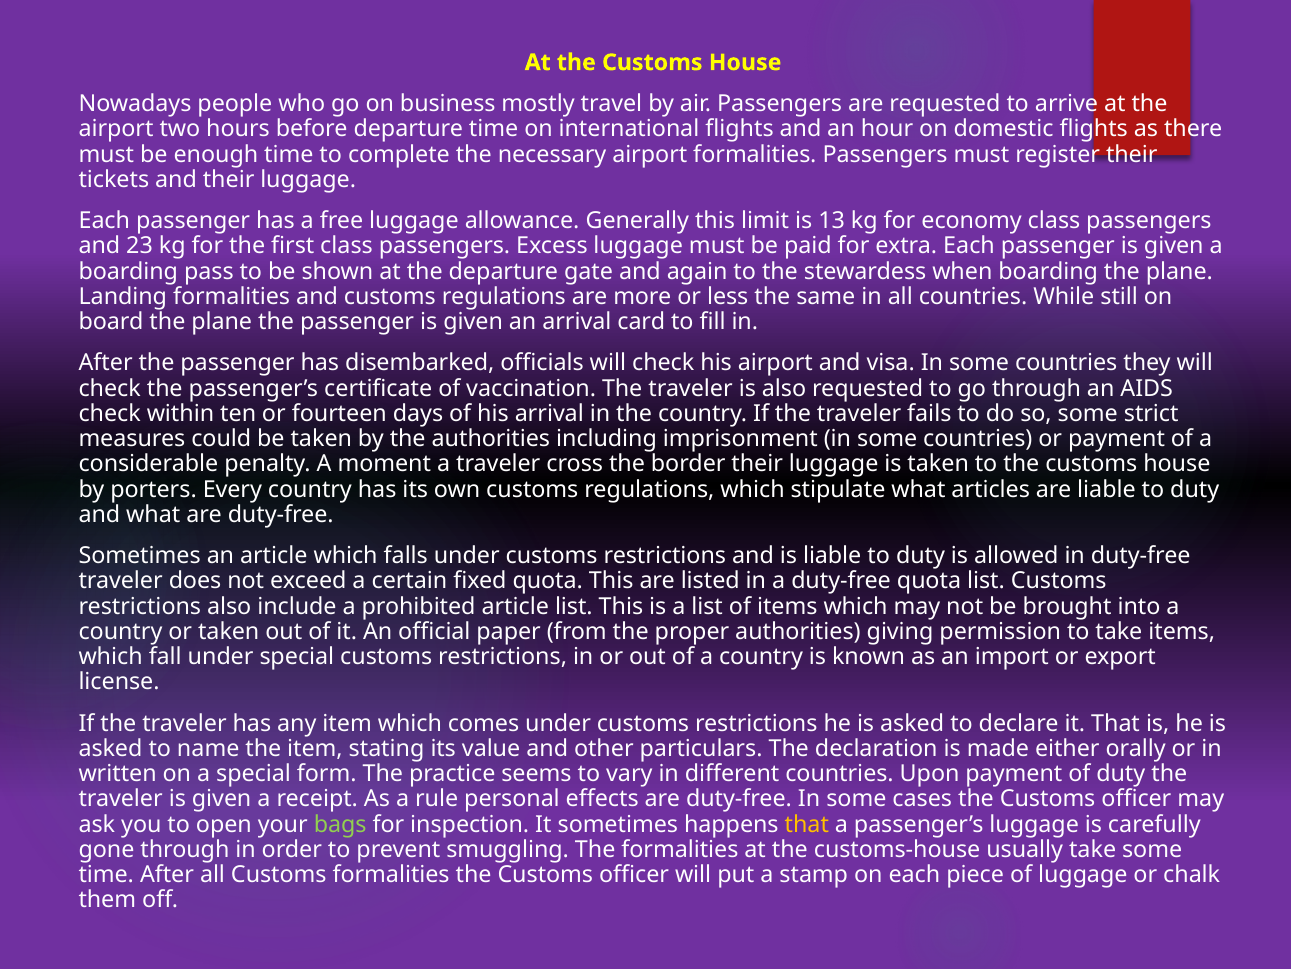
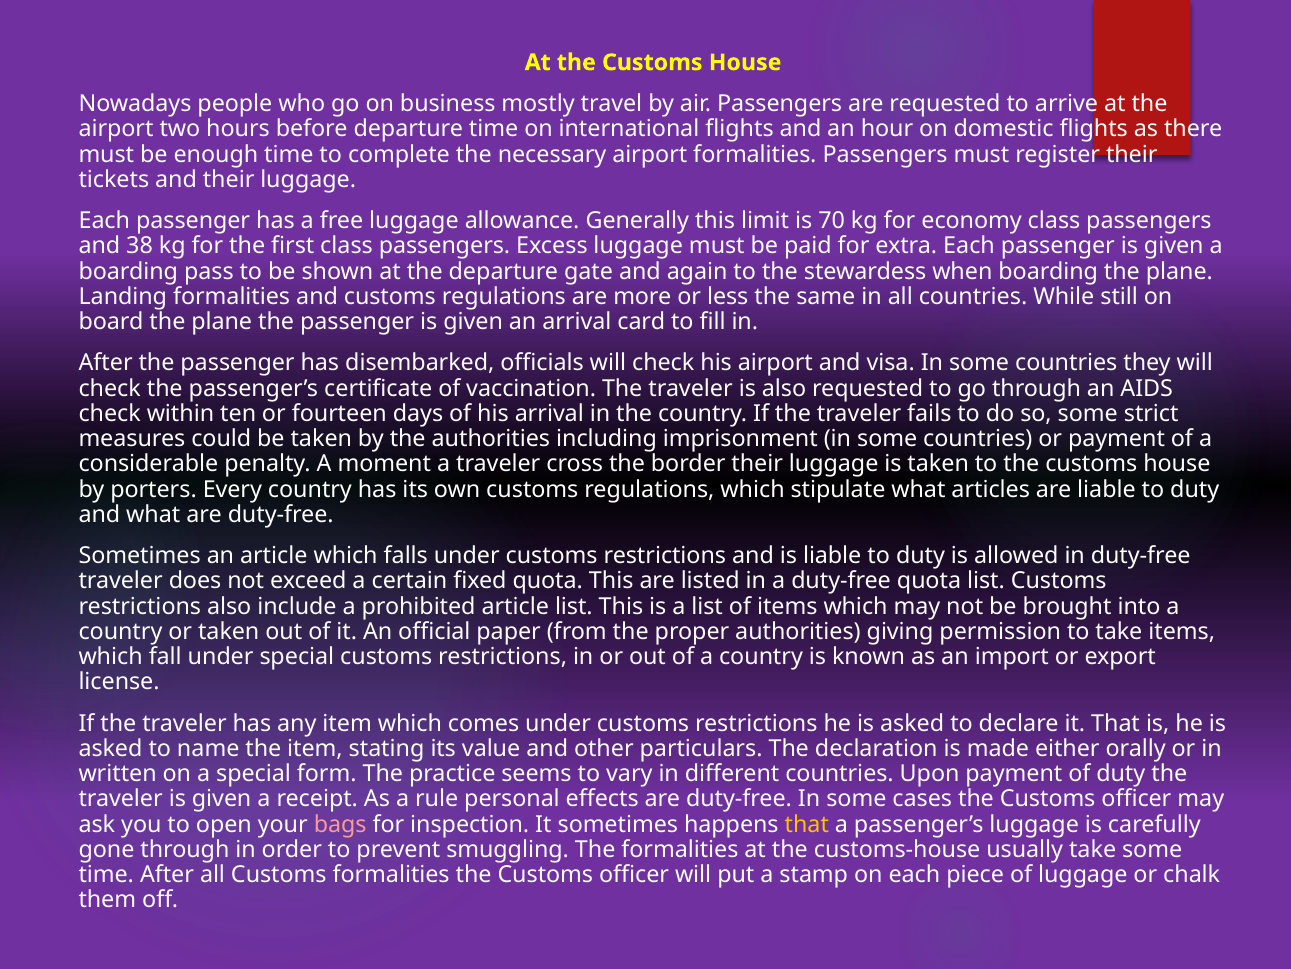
13: 13 -> 70
23: 23 -> 38
bags colour: light green -> pink
